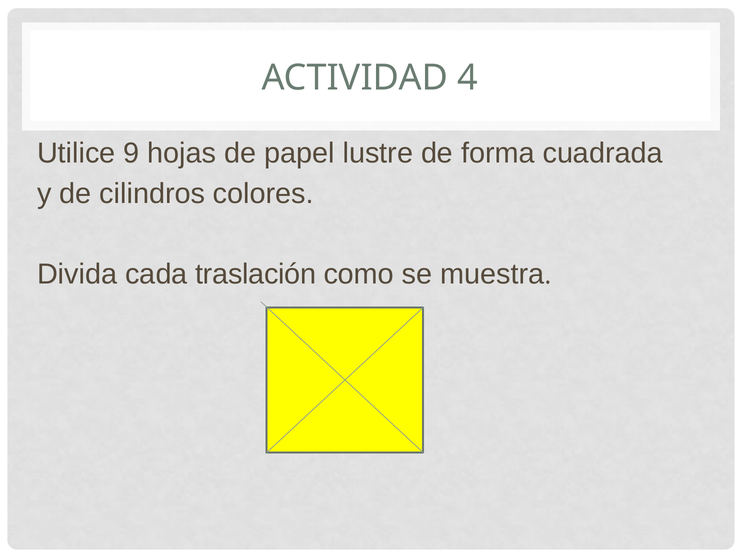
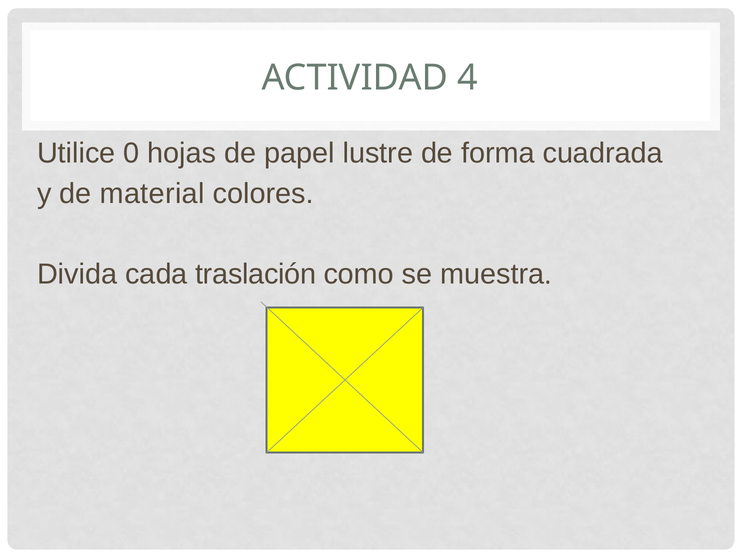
9: 9 -> 0
cilindros: cilindros -> material
